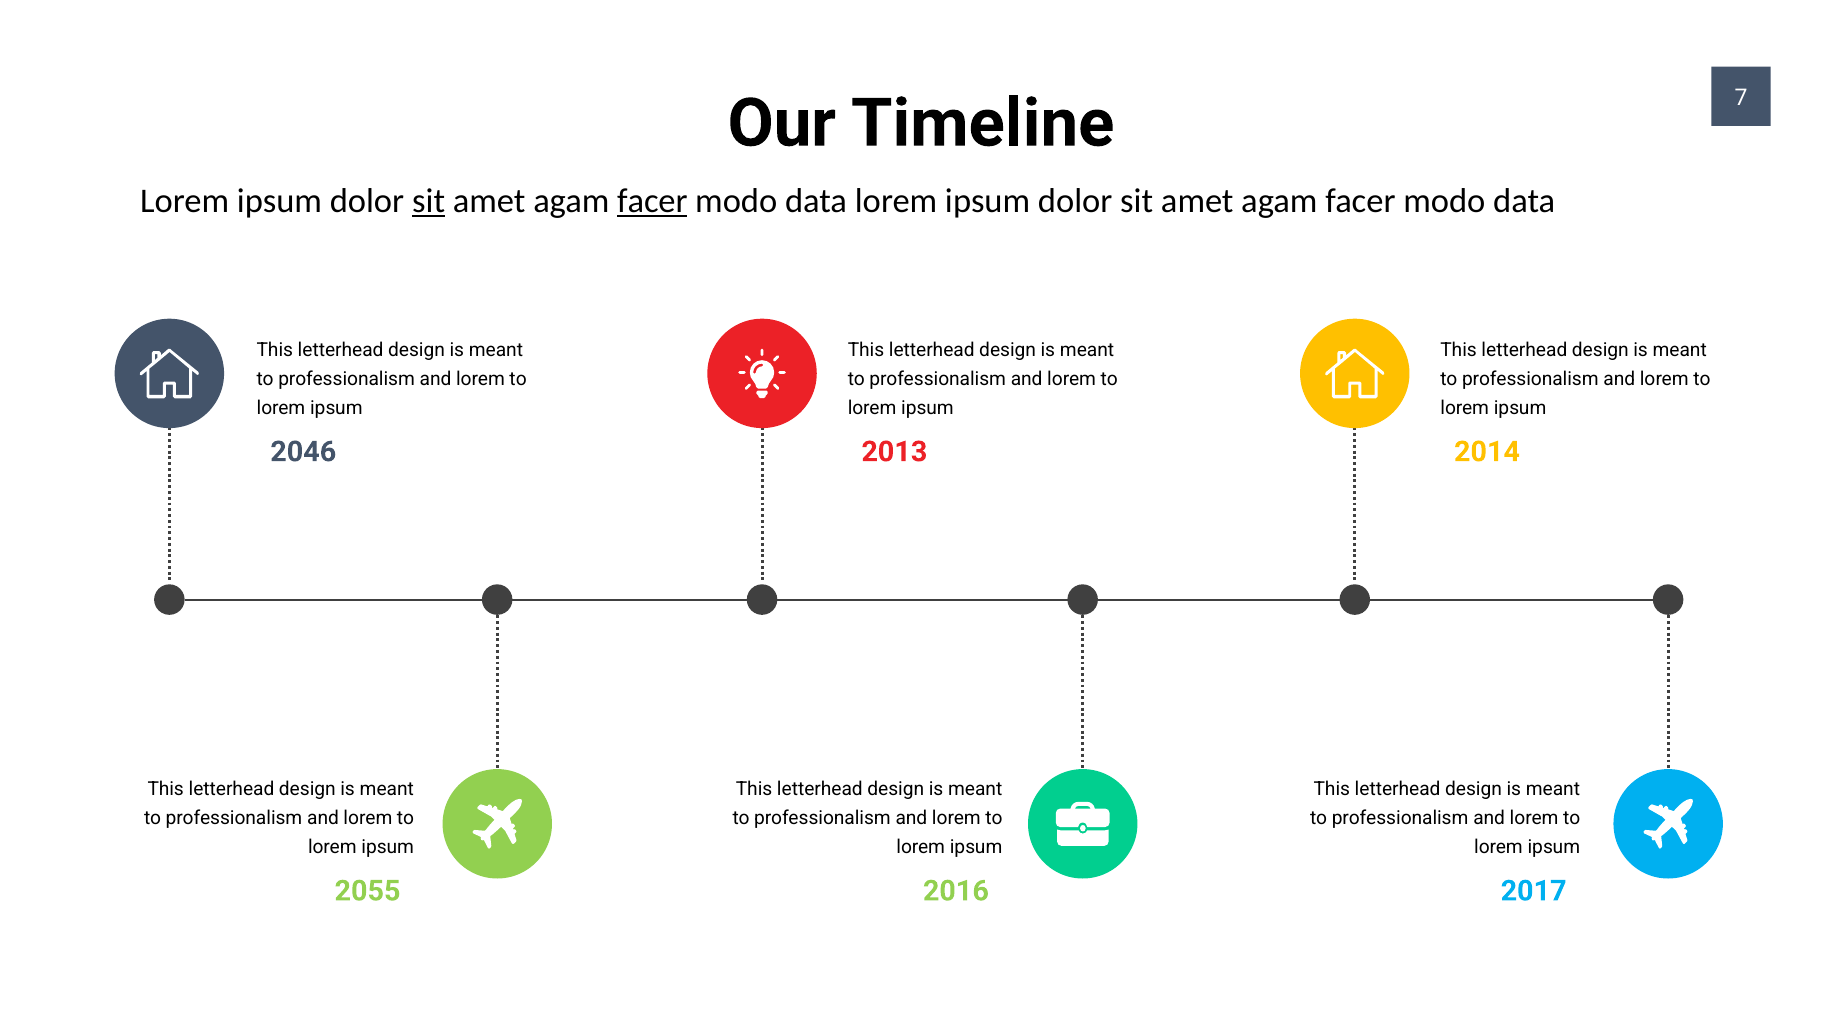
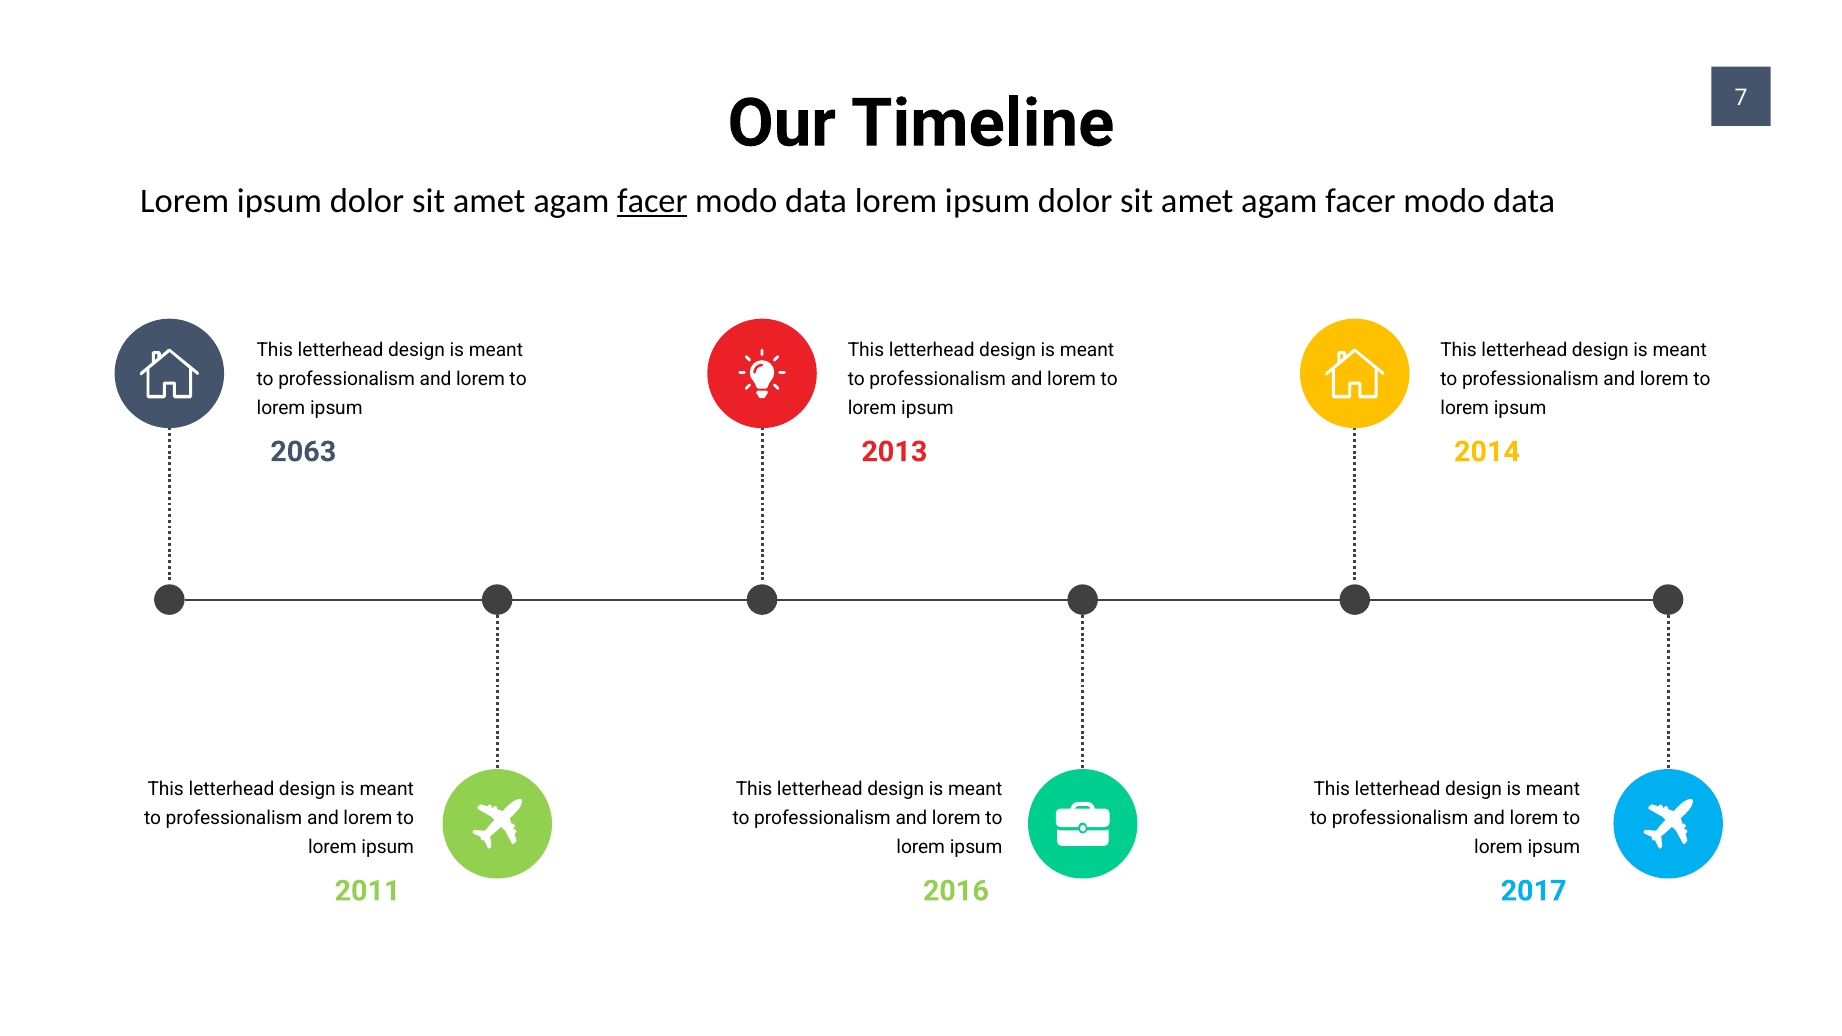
sit at (429, 201) underline: present -> none
2046: 2046 -> 2063
2055: 2055 -> 2011
